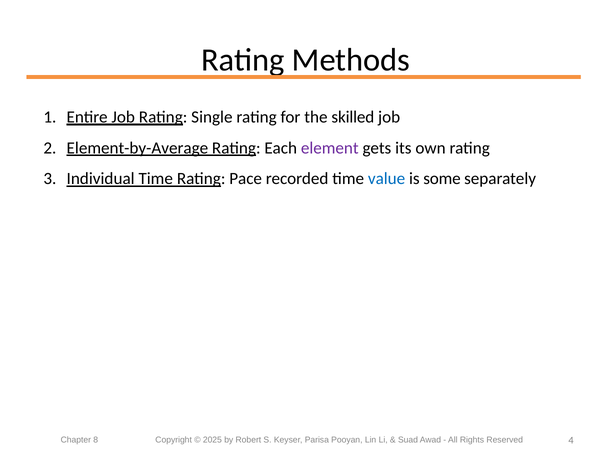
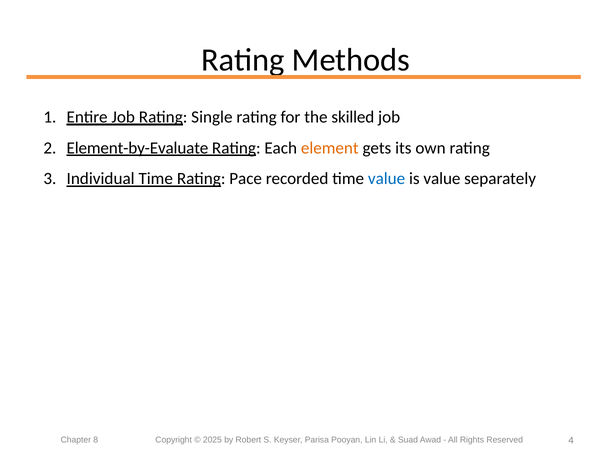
Element-by-Average: Element-by-Average -> Element-by-Evaluate
element colour: purple -> orange
is some: some -> value
